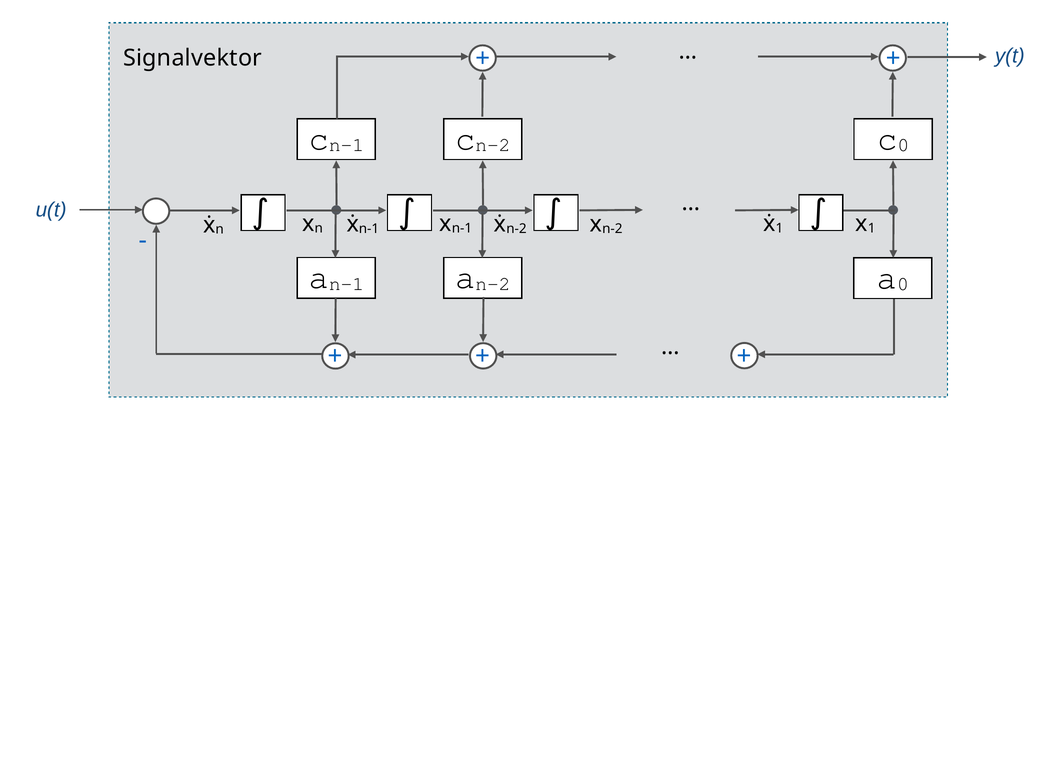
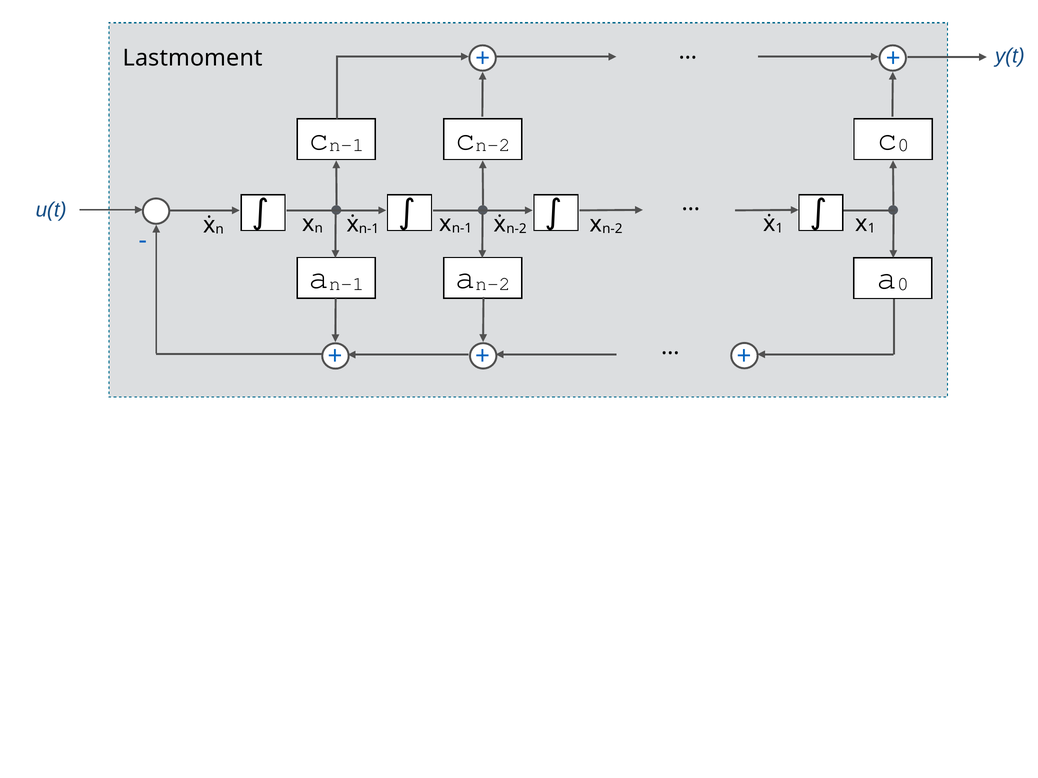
Signalvektor: Signalvektor -> Lastmoment
